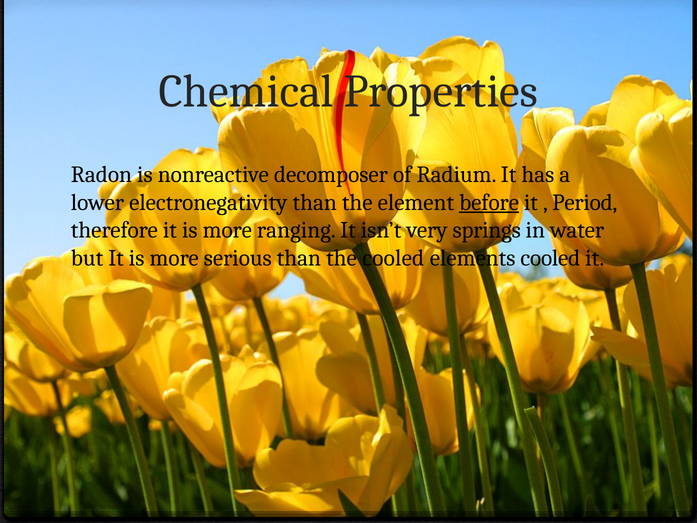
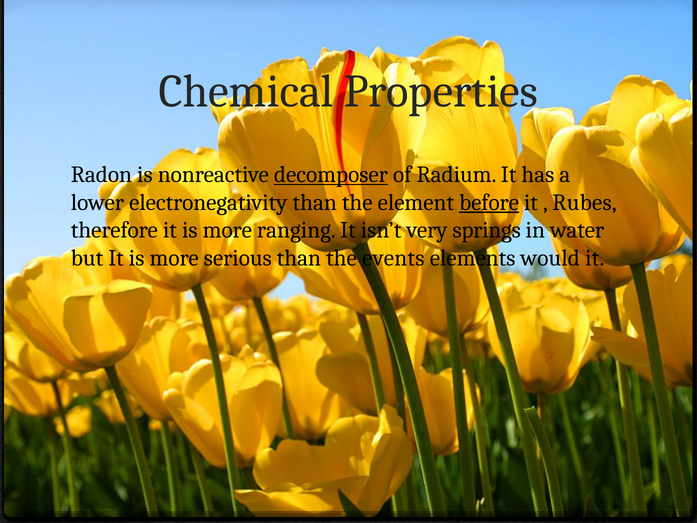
decomposer underline: none -> present
Period: Period -> Rubes
the cooled: cooled -> events
elements cooled: cooled -> would
